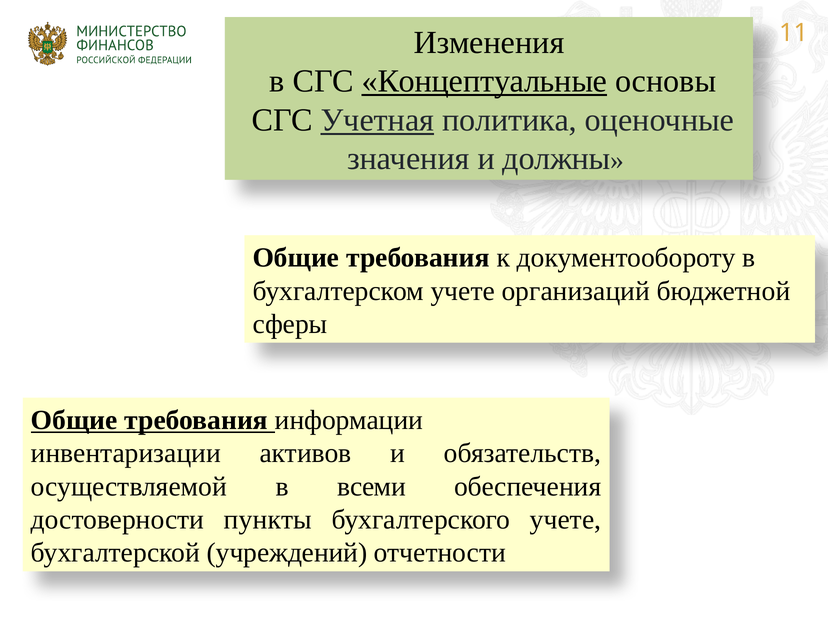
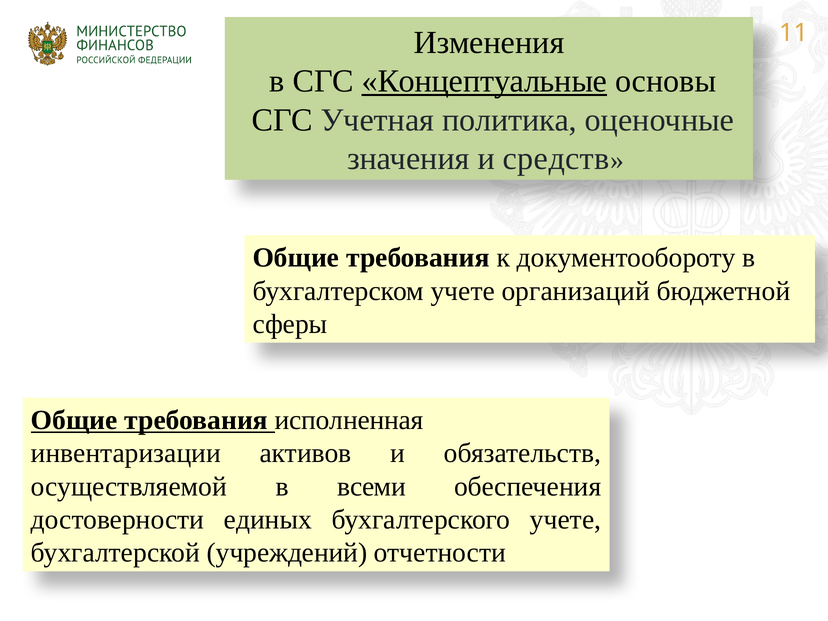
Учетная underline: present -> none
должны: должны -> средств
информации: информации -> исполненная
пункты: пункты -> единых
